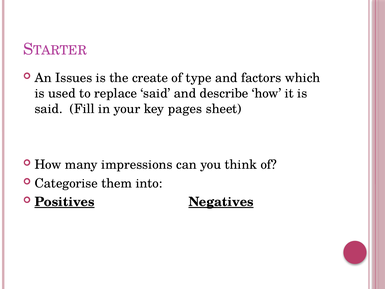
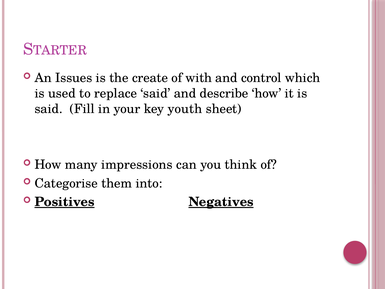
type: type -> with
factors: factors -> control
pages: pages -> youth
